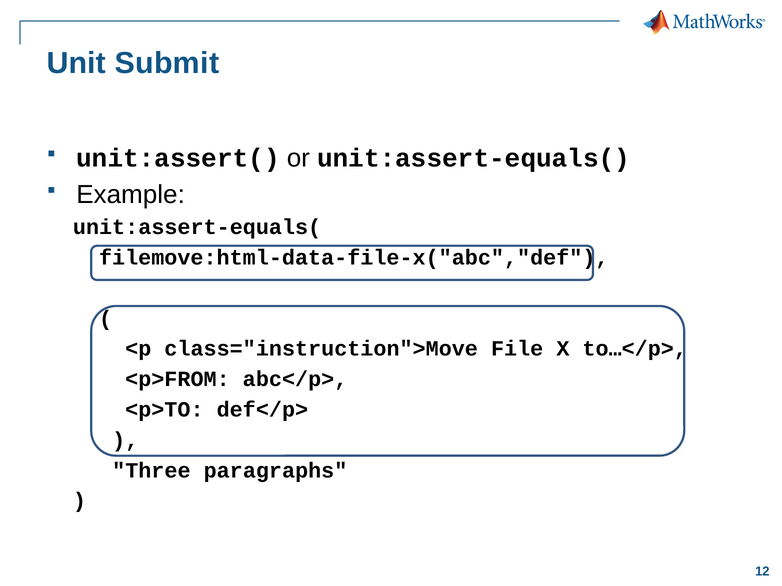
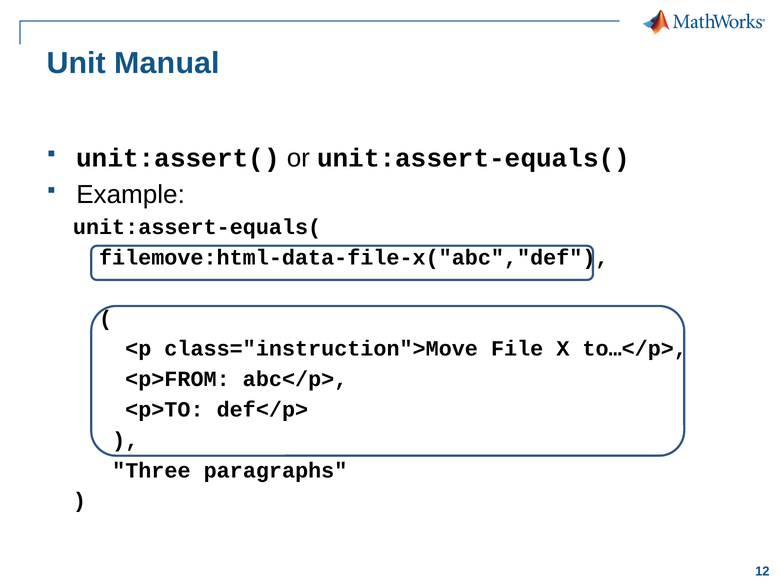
Submit: Submit -> Manual
